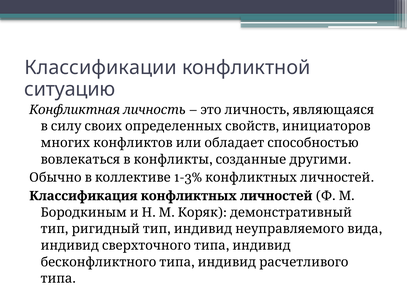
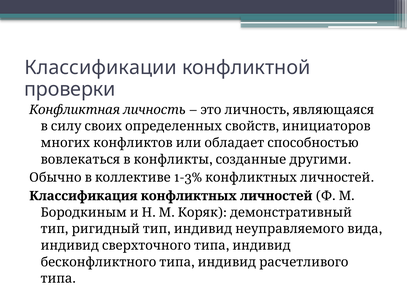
ситуацию: ситуацию -> проверки
